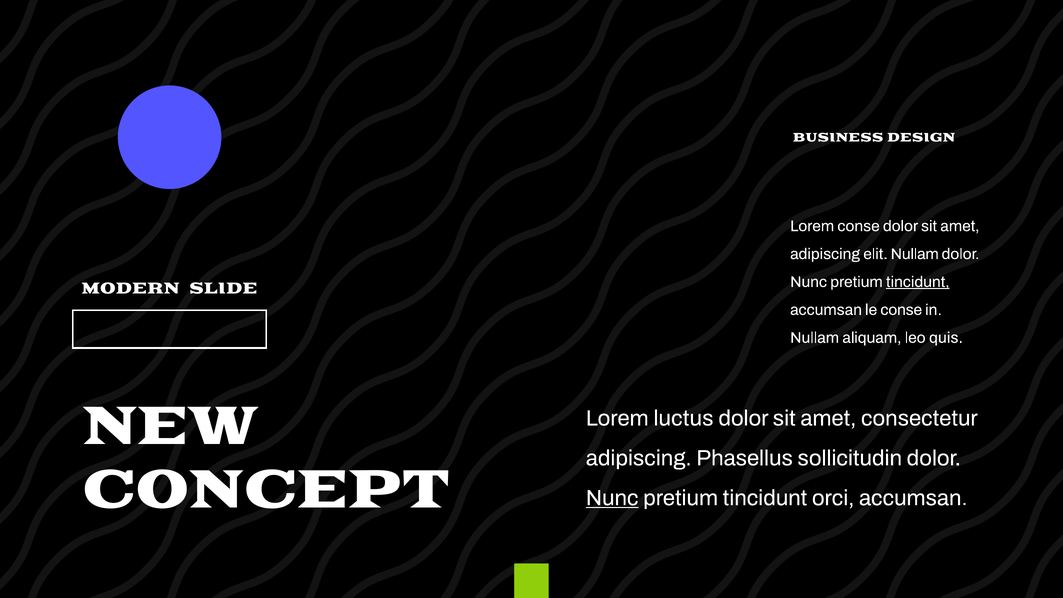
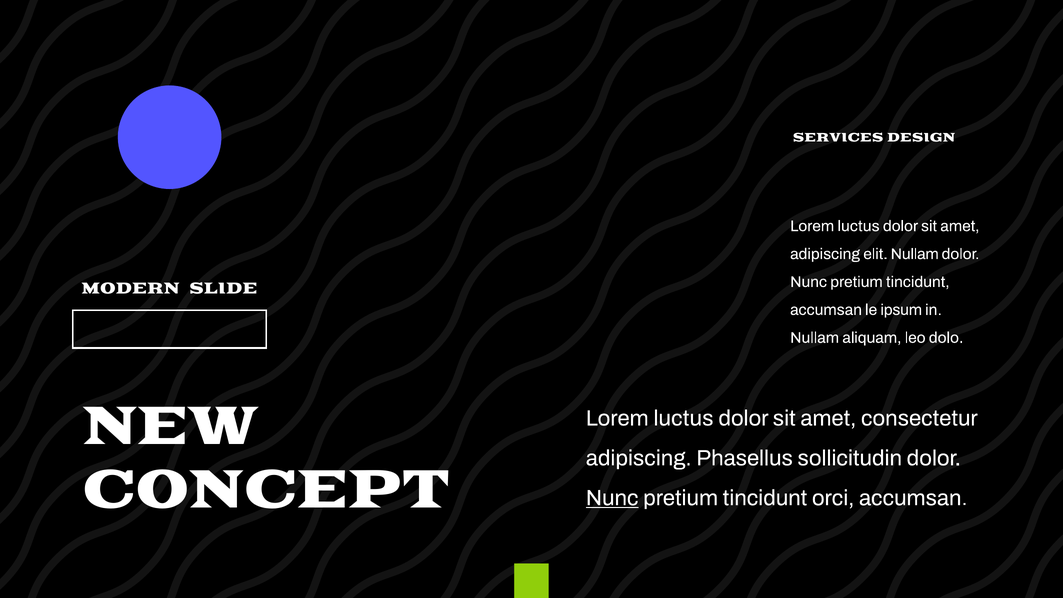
BUSINESS: BUSINESS -> SERVICES
conse at (859, 226): conse -> luctus
tincidunt at (918, 282) underline: present -> none
le conse: conse -> ipsum
quis: quis -> dolo
